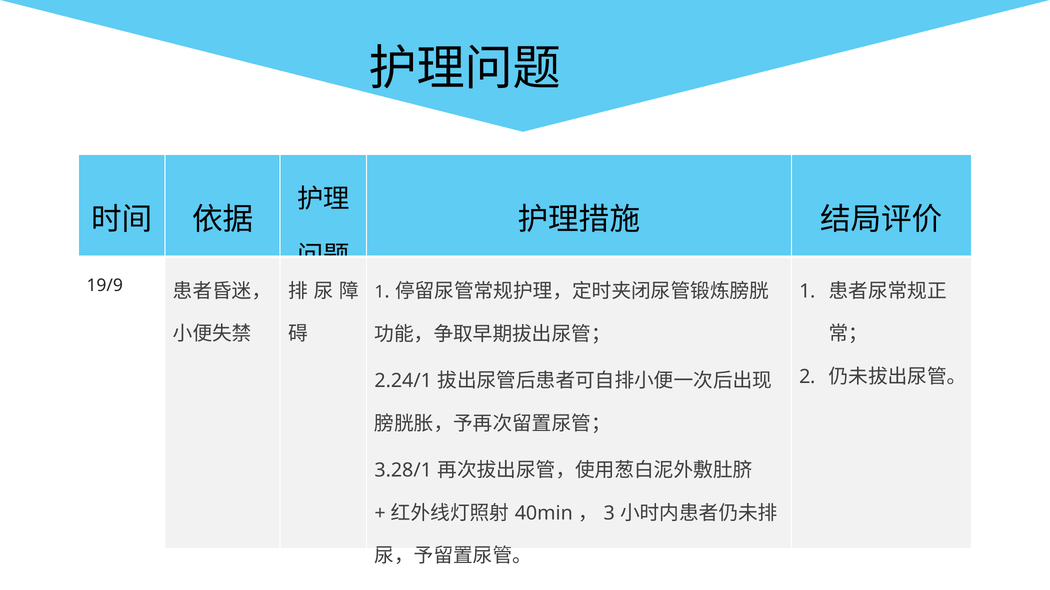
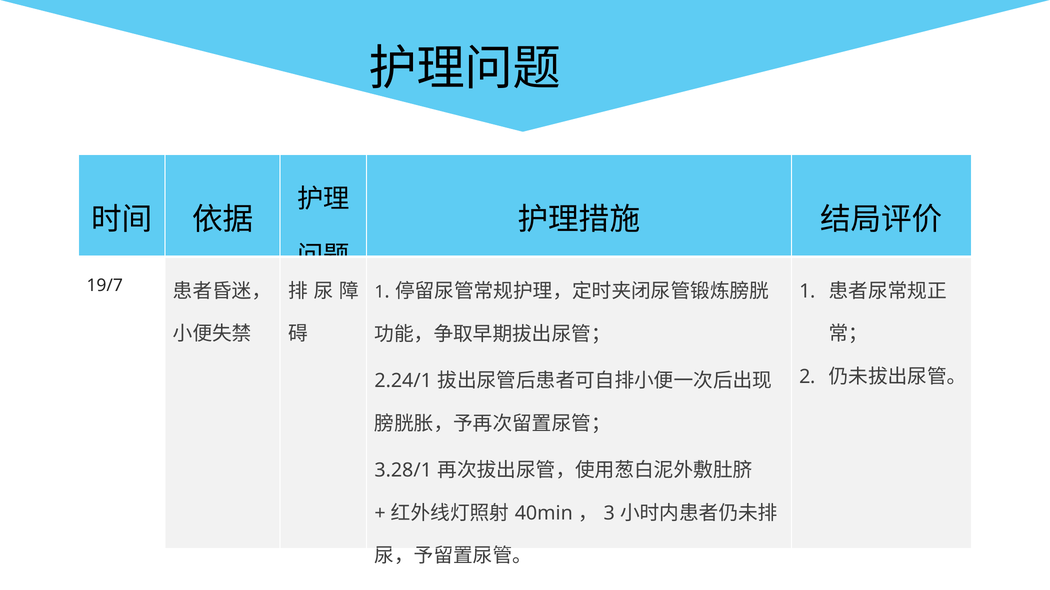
19/9: 19/9 -> 19/7
